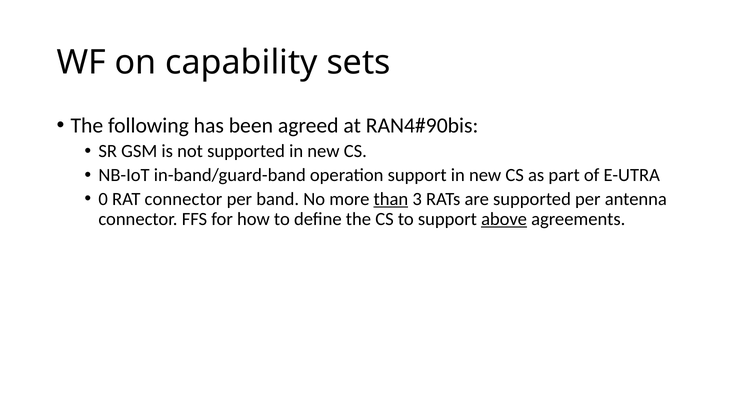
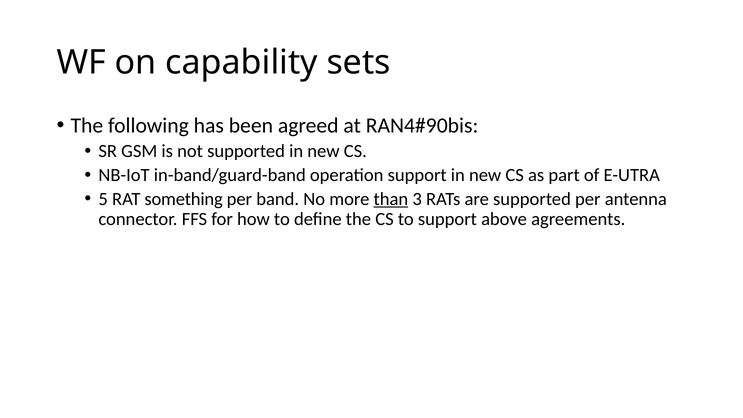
0: 0 -> 5
RAT connector: connector -> something
above underline: present -> none
